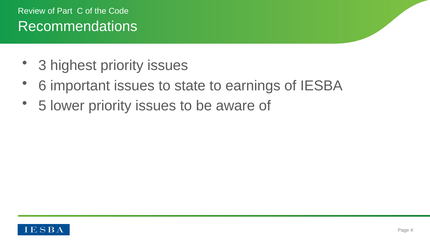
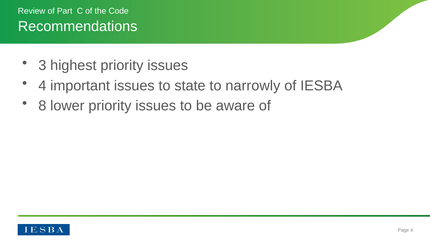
6 at (42, 86): 6 -> 4
earnings: earnings -> narrowly
5: 5 -> 8
